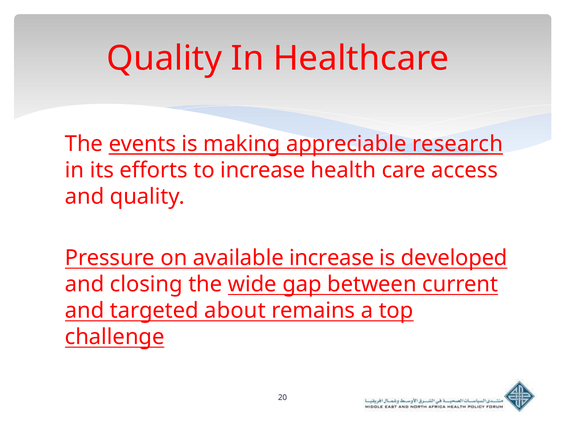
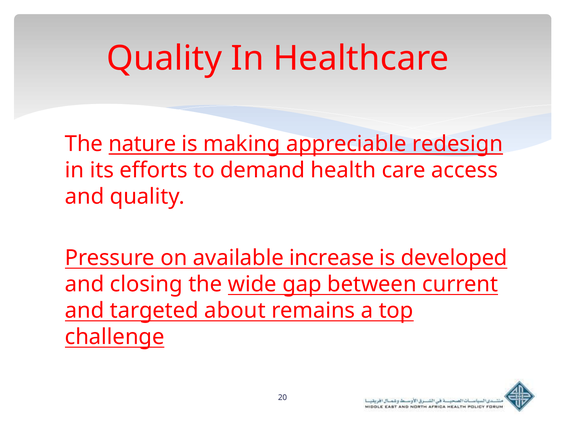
events: events -> nature
research: research -> redesign
to increase: increase -> demand
